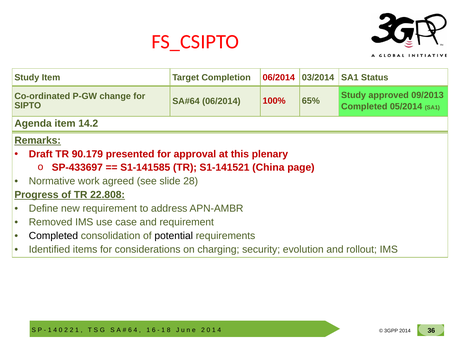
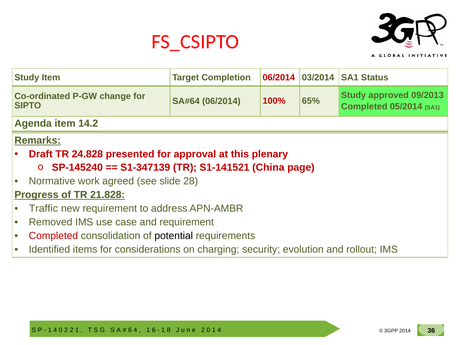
90.179: 90.179 -> 24.828
SP-433697: SP-433697 -> SP-145240
S1-141585: S1-141585 -> S1-347139
22.808: 22.808 -> 21.828
Define: Define -> Traffic
Completed at (53, 236) colour: black -> red
